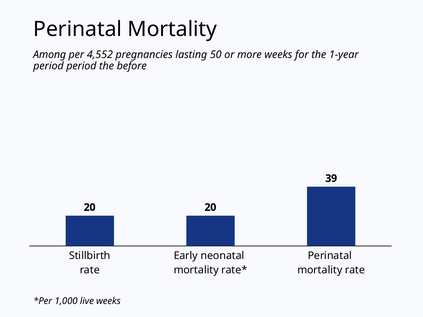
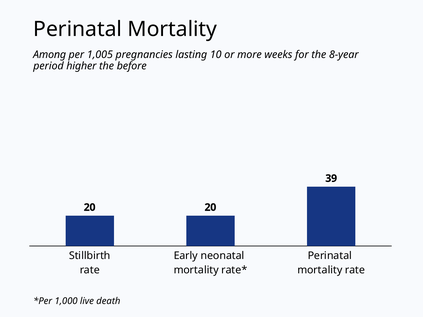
4,552: 4,552 -> 1,005
50: 50 -> 10
1-year: 1-year -> 8-year
period period: period -> higher
live weeks: weeks -> death
